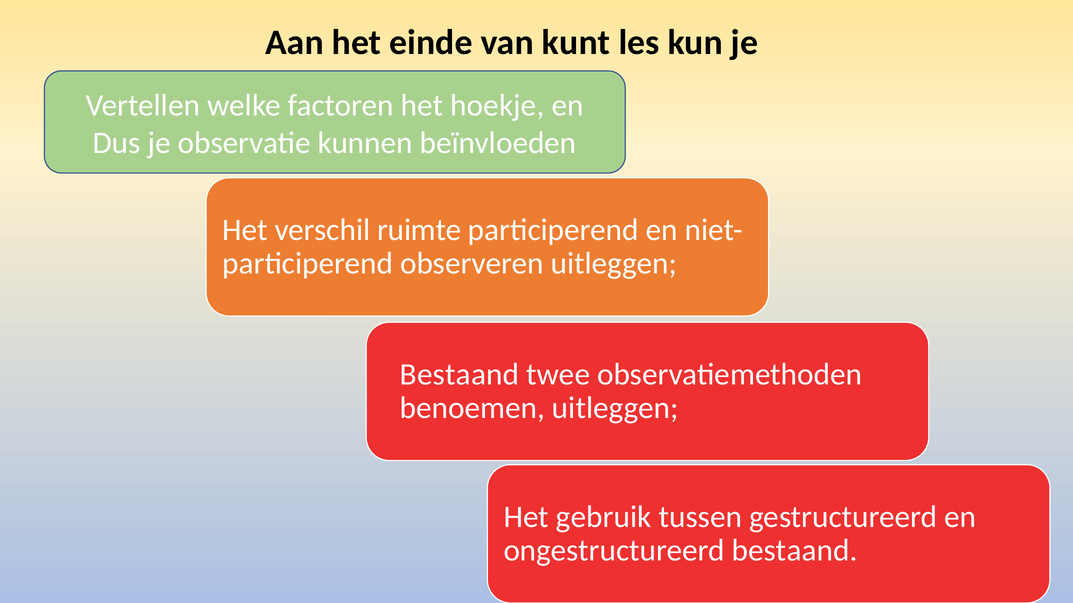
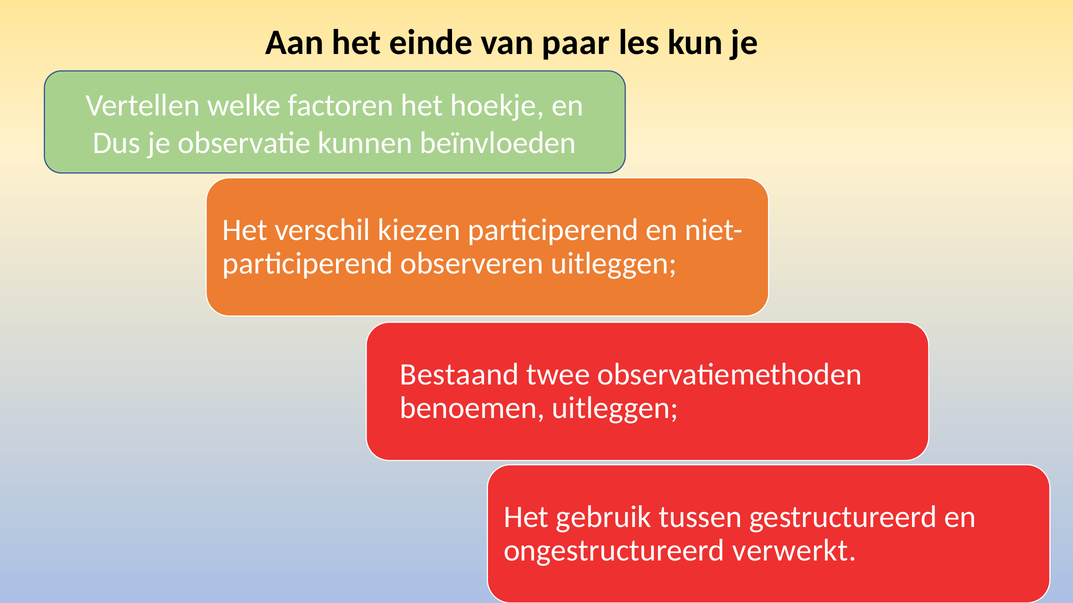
kunt: kunt -> paar
ruimte: ruimte -> kiezen
ongestructureerd bestaand: bestaand -> verwerkt
